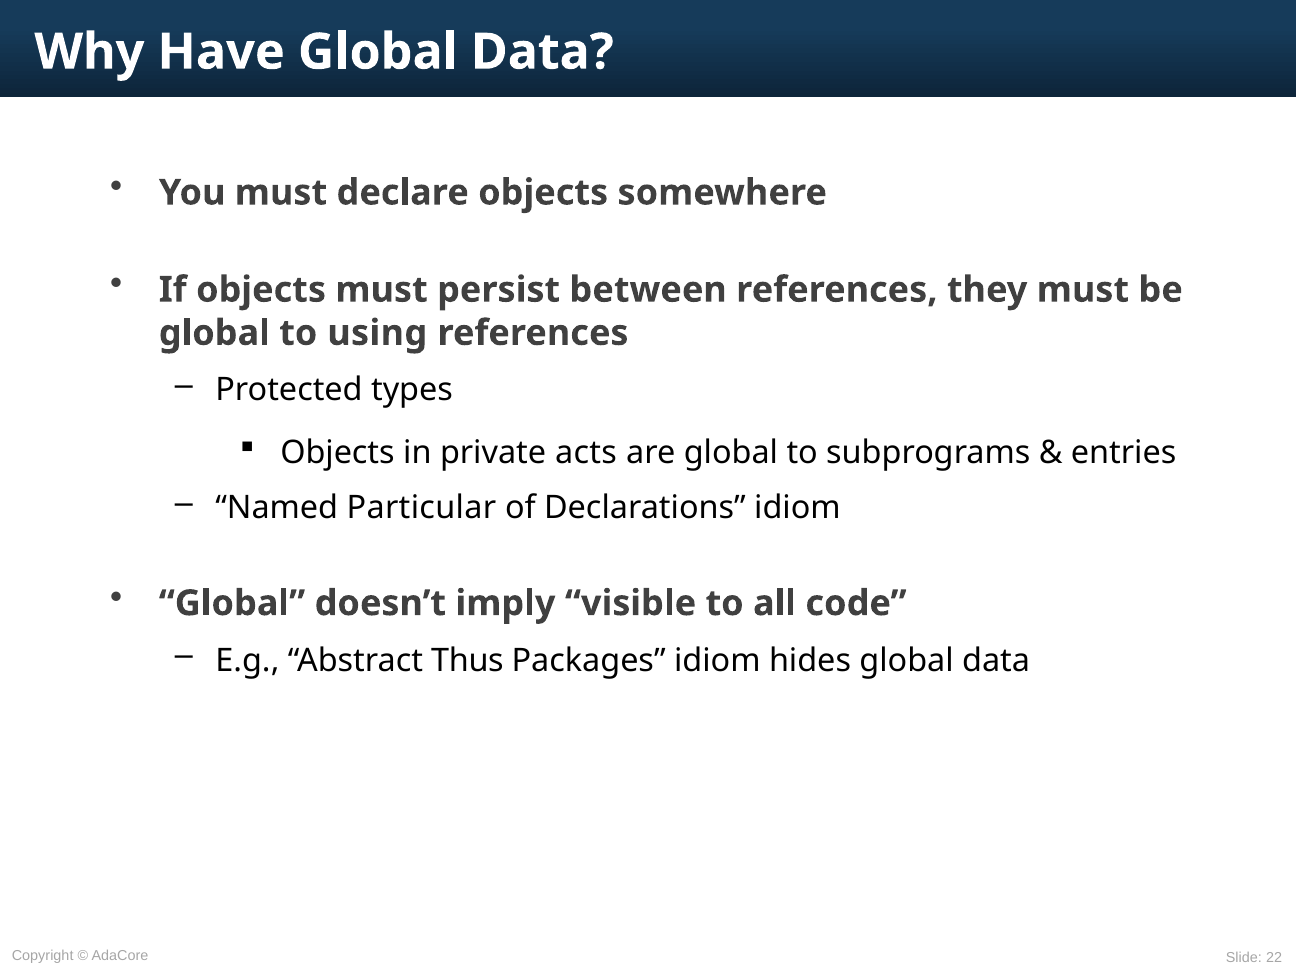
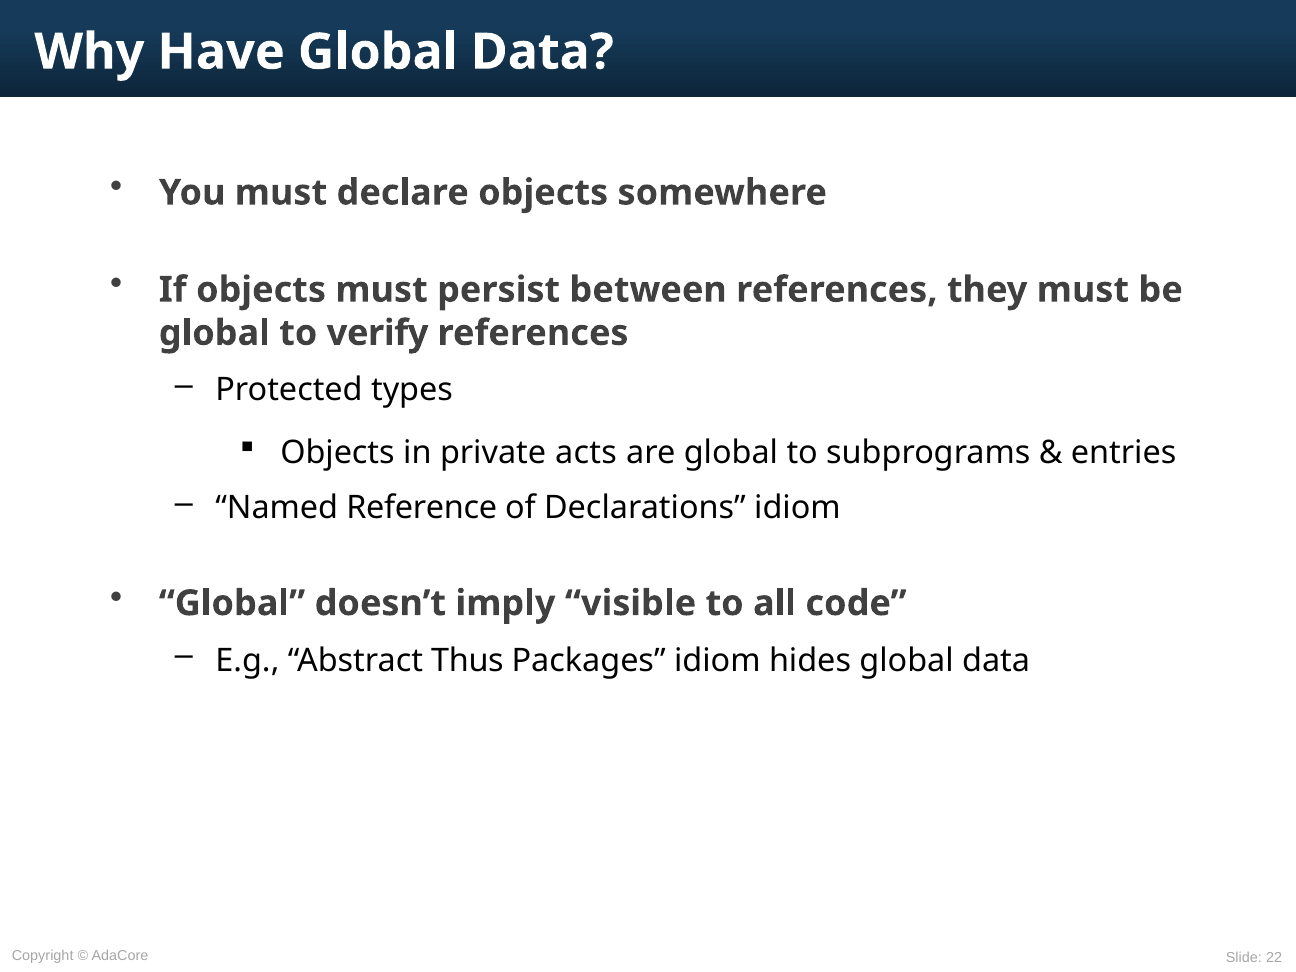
using: using -> verify
Particular: Particular -> Reference
